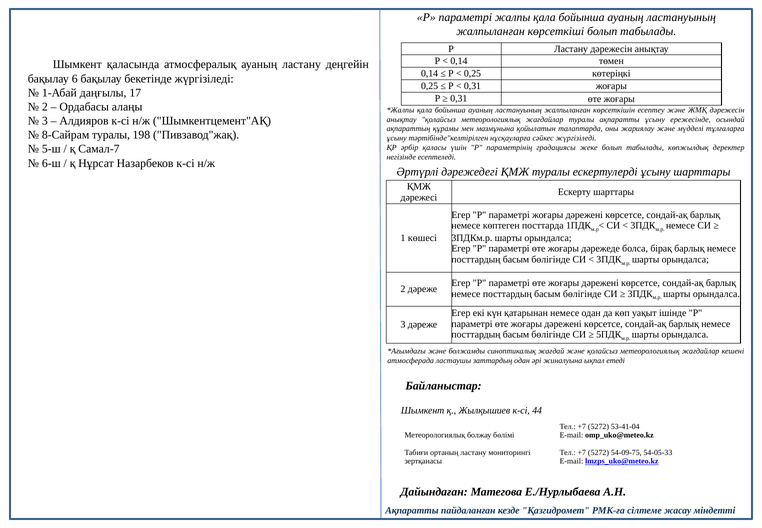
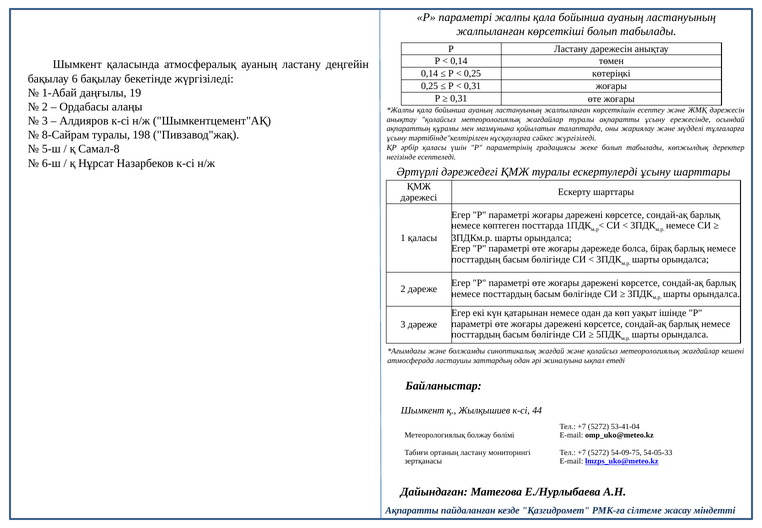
17: 17 -> 19
Самал-7: Самал-7 -> Самал-8
1 көшесі: көшесі -> қаласы
